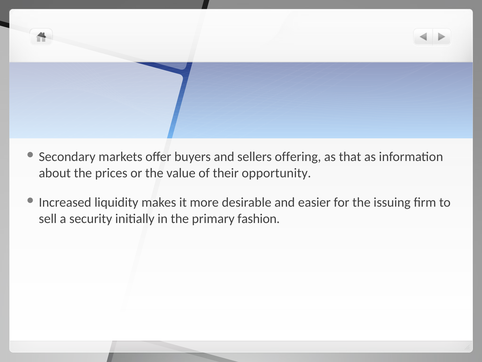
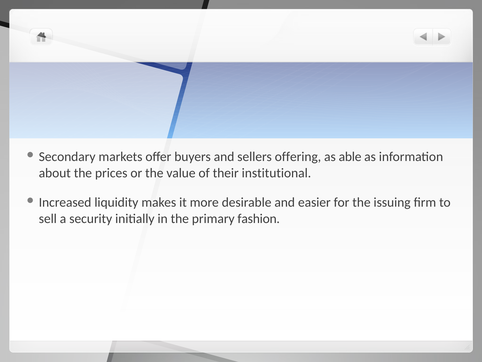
that: that -> able
opportunity: opportunity -> institutional
